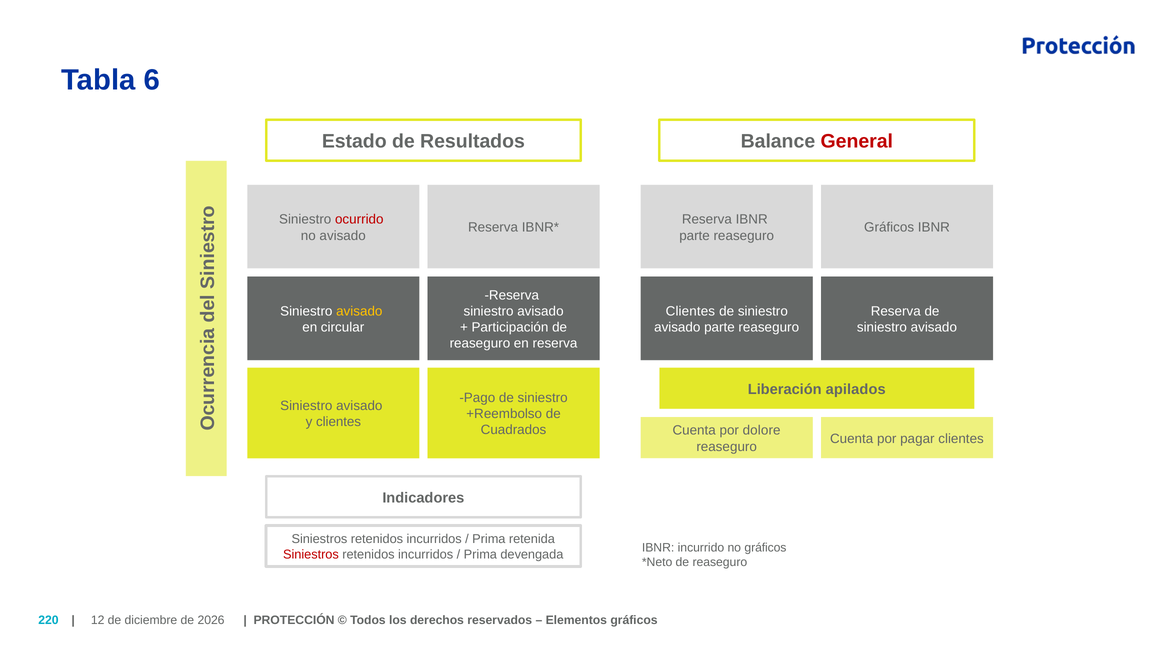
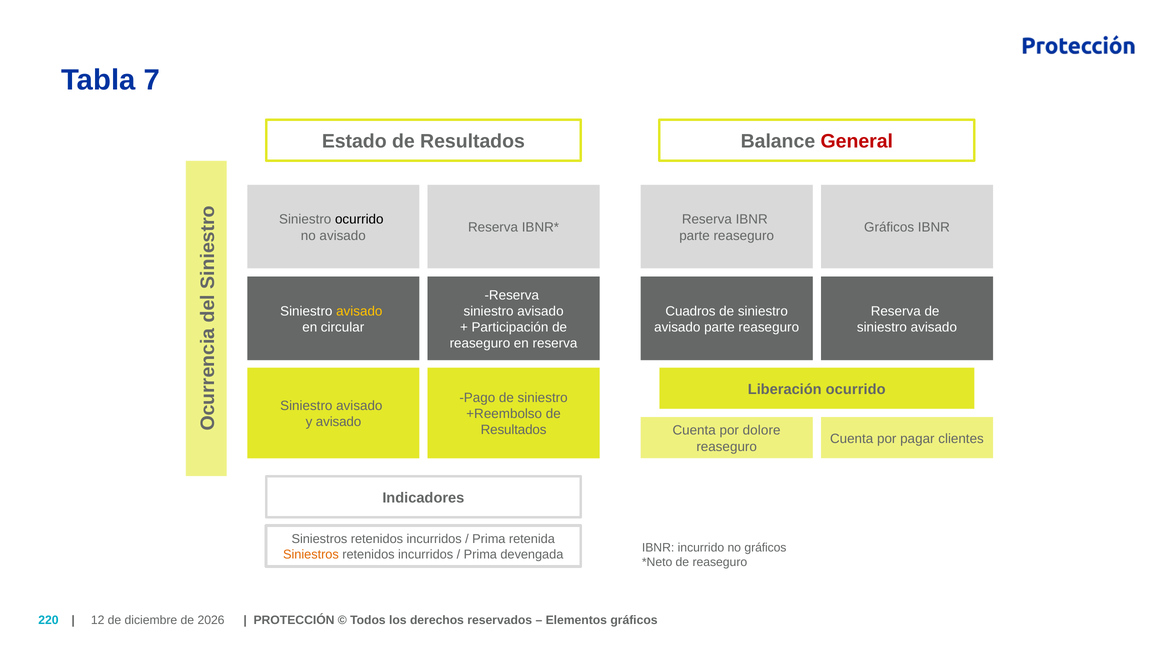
6: 6 -> 7
ocurrido at (359, 219) colour: red -> black
Clientes at (690, 311): Clientes -> Cuadros
Liberación apilados: apilados -> ocurrido
y clientes: clientes -> avisado
Cuadrados at (514, 430): Cuadrados -> Resultados
Siniestros at (311, 554) colour: red -> orange
